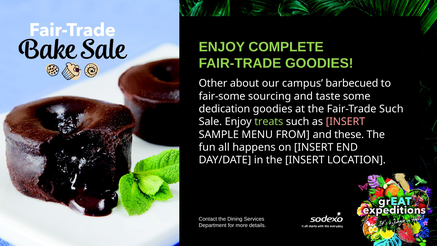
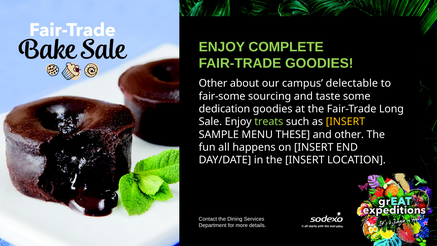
barbecued: barbecued -> delectable
Fair-Trade Such: Such -> Long
INSERT at (345, 122) colour: pink -> yellow
FROM: FROM -> THESE
and these: these -> other
